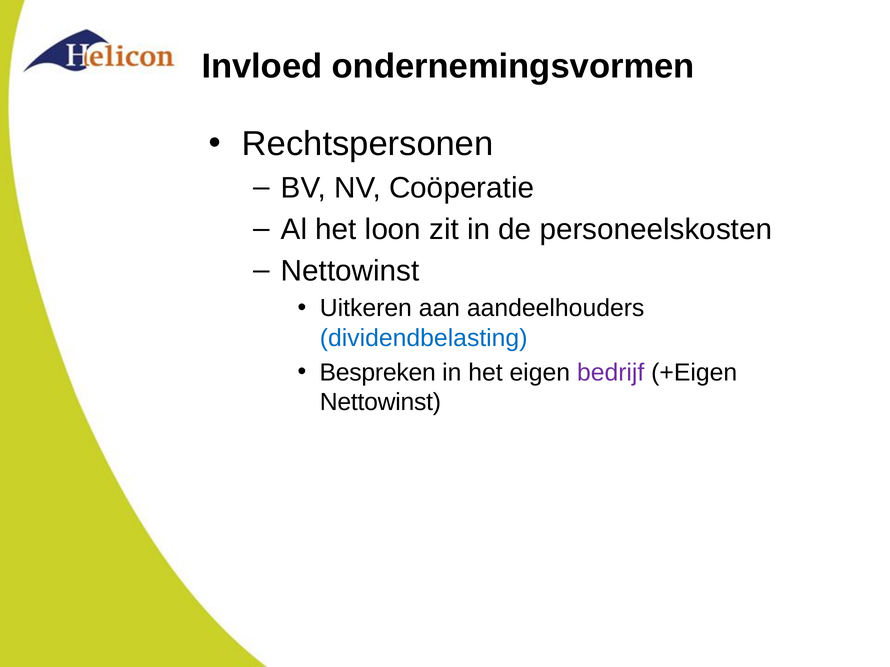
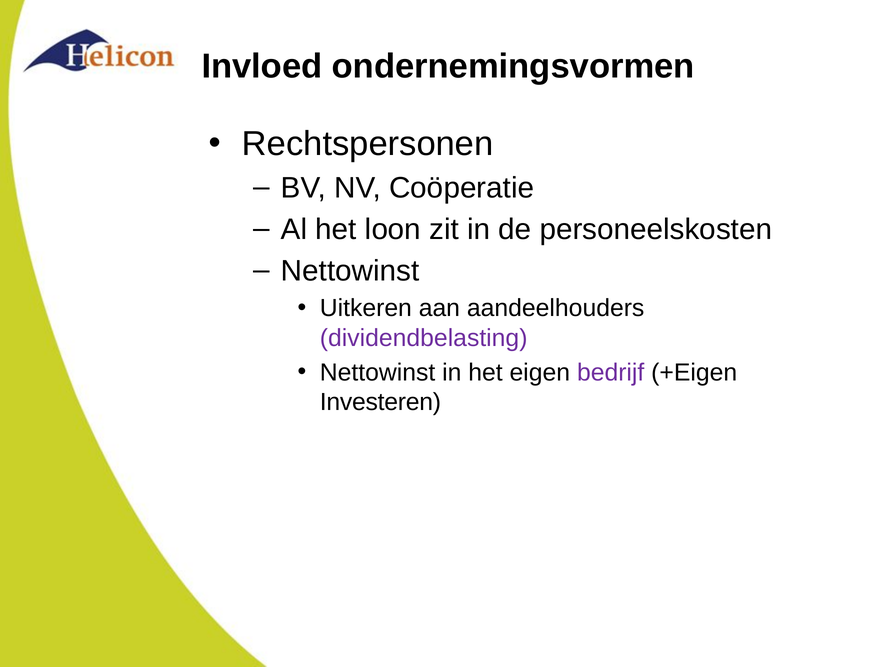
dividendbelasting colour: blue -> purple
Bespreken at (378, 373): Bespreken -> Nettowinst
Nettowinst at (380, 403): Nettowinst -> Investeren
